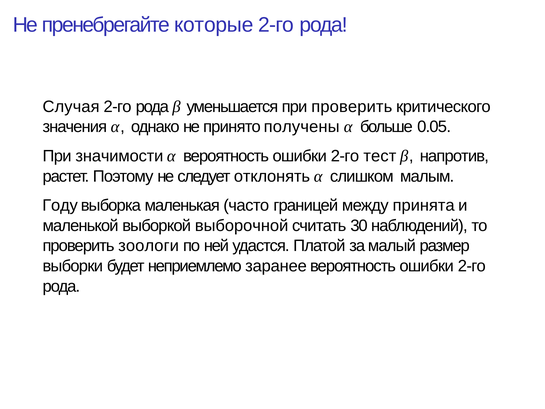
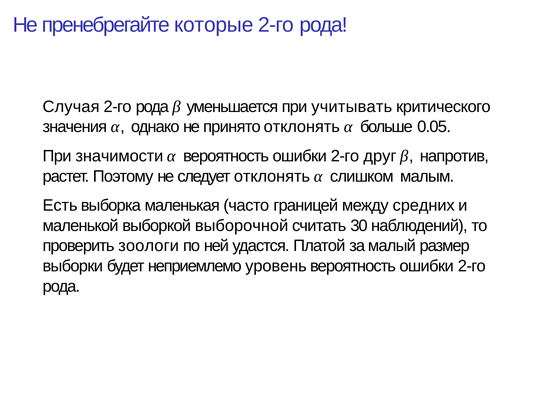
при проверить: проверить -> учитывать
принято получены: получены -> отклонять
тест: тест -> друг
Году: Году -> Есть
принята: принята -> средних
заранее: заранее -> уровень
